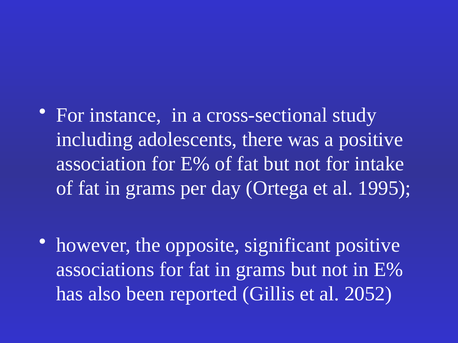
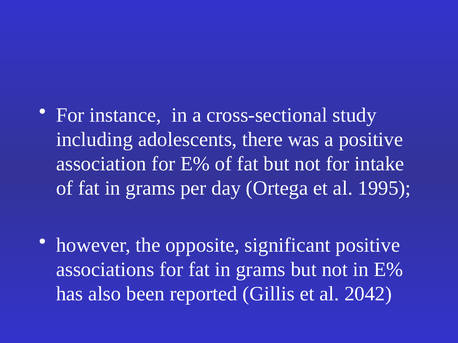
2052: 2052 -> 2042
